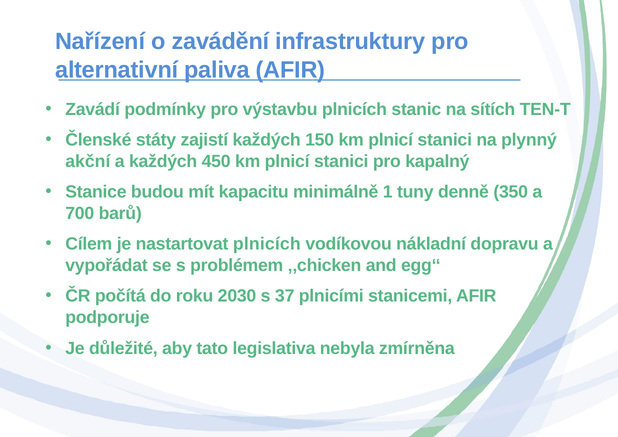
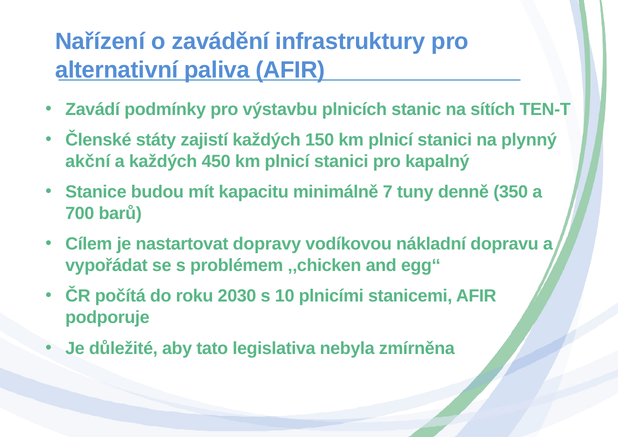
1: 1 -> 7
nastartovat plnicích: plnicích -> dopravy
37: 37 -> 10
